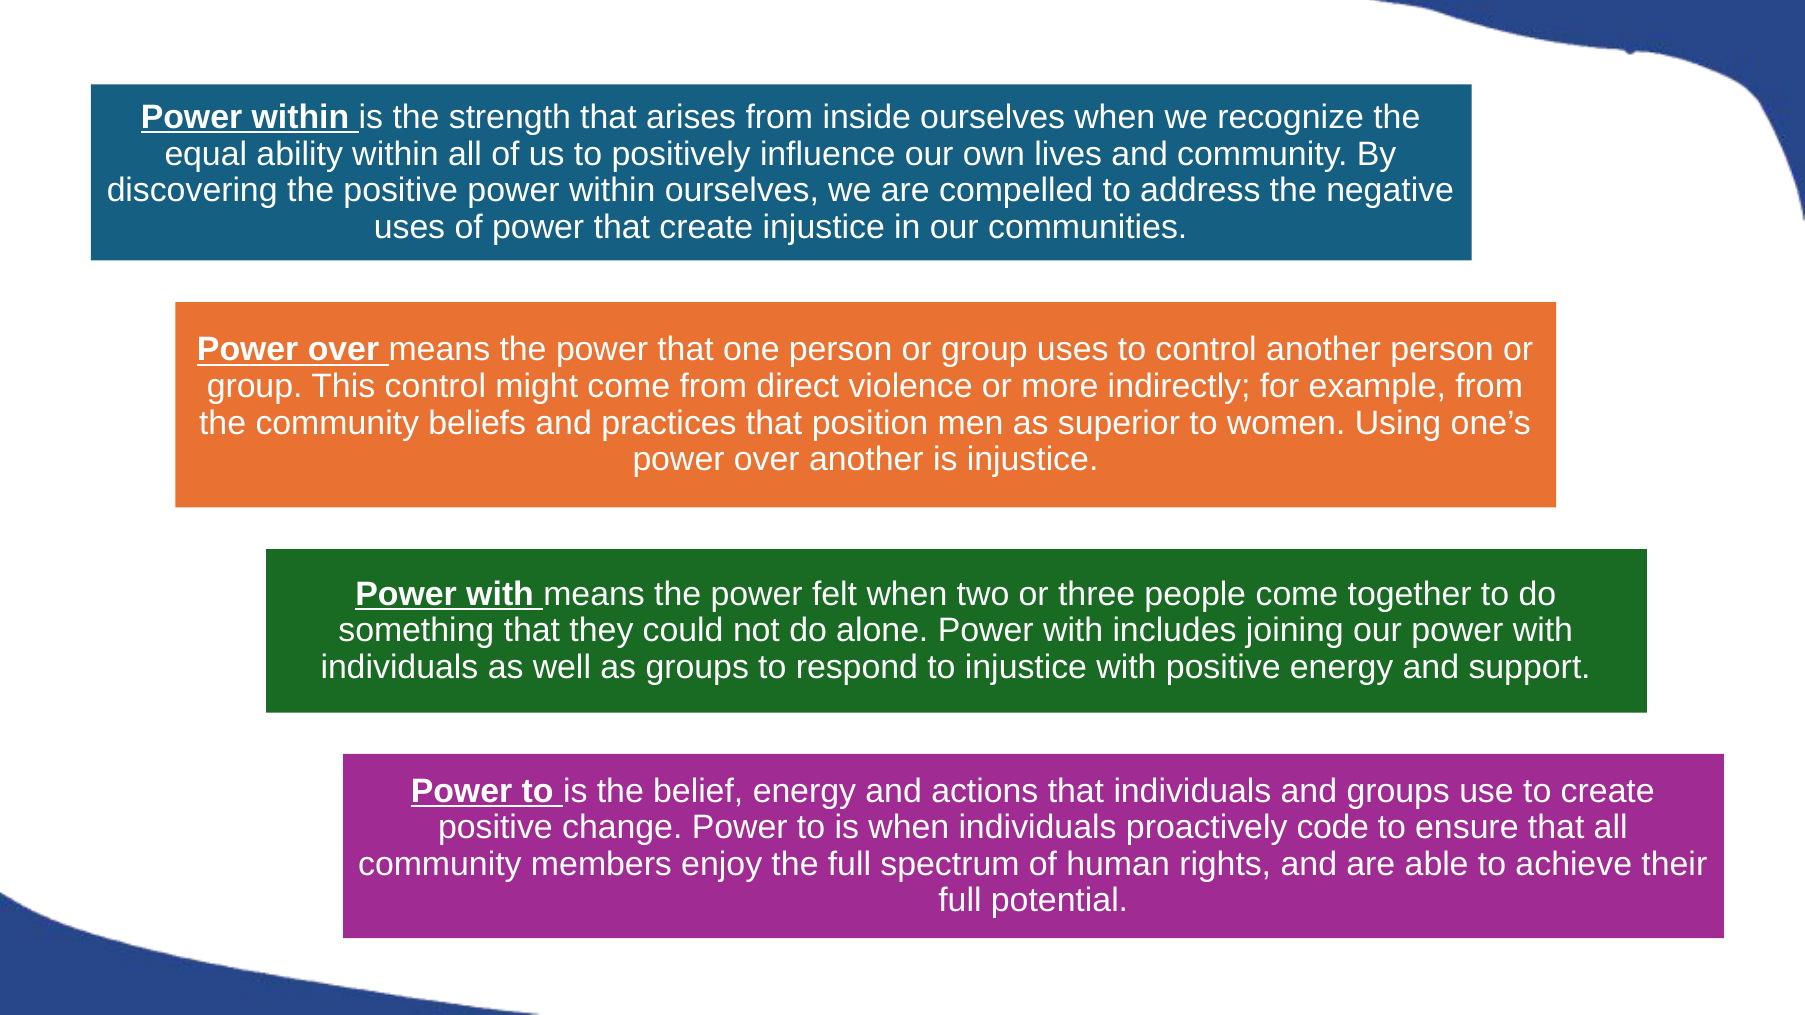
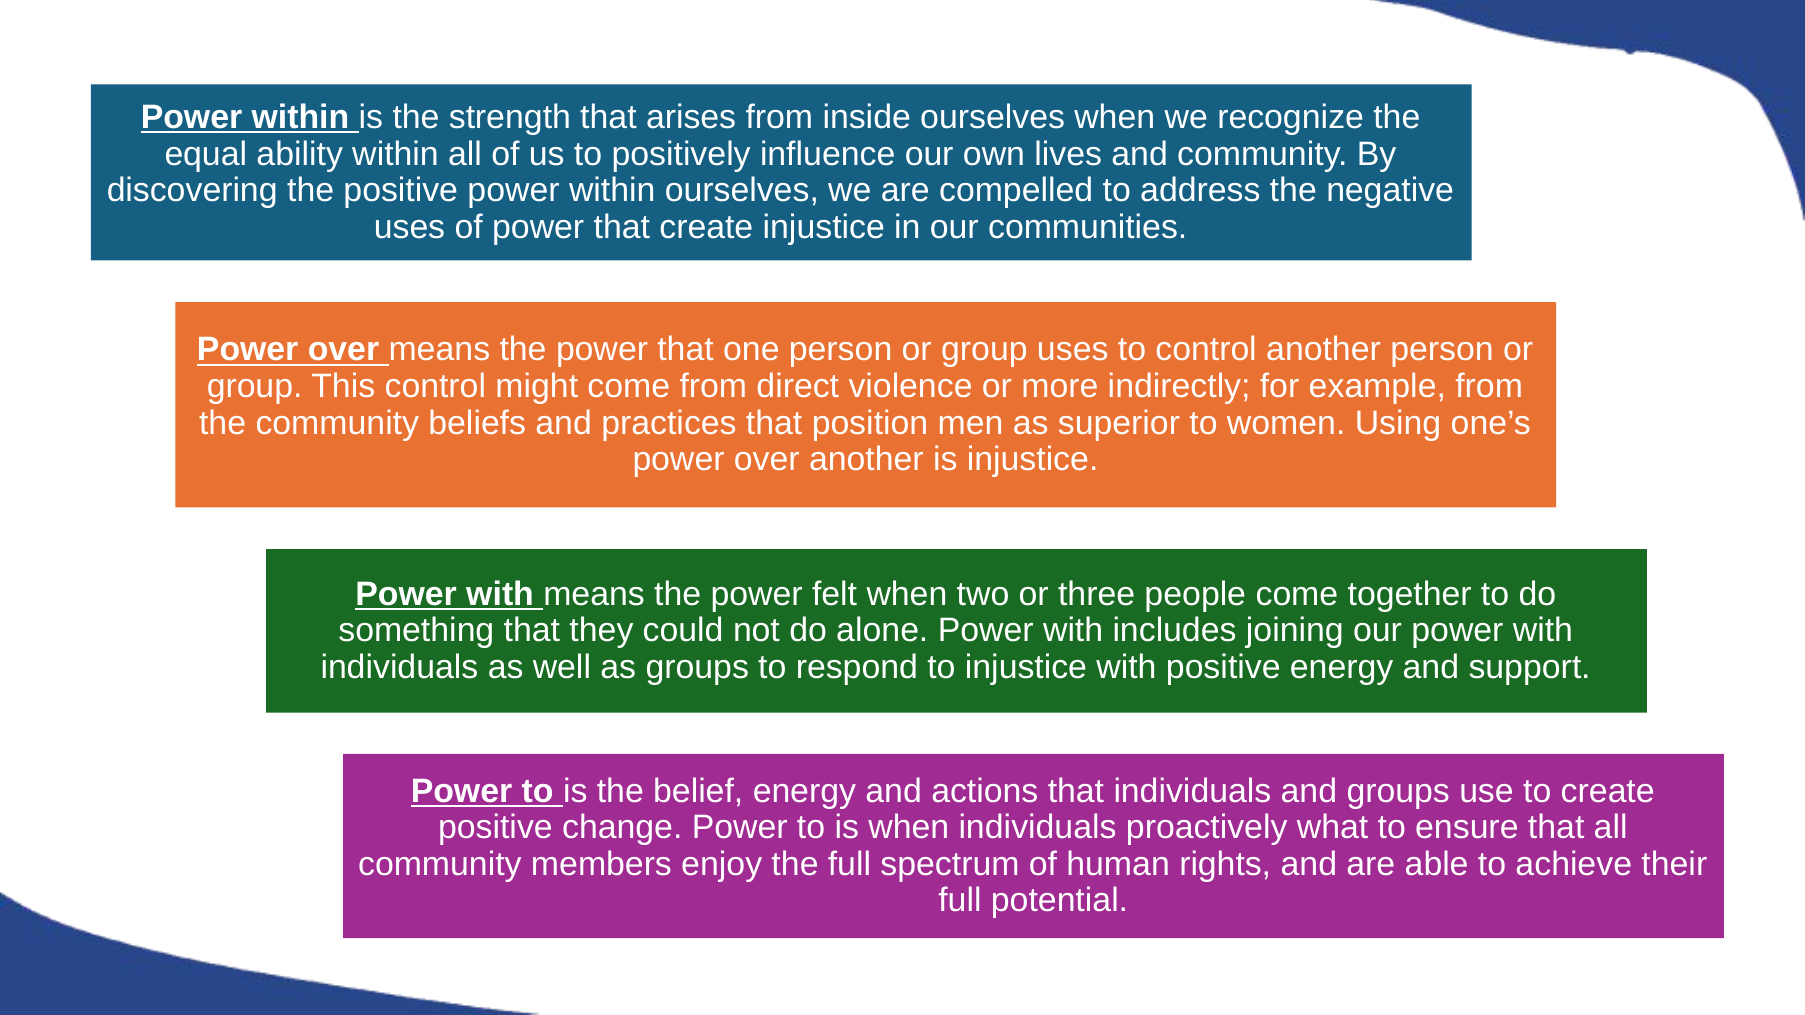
code: code -> what
